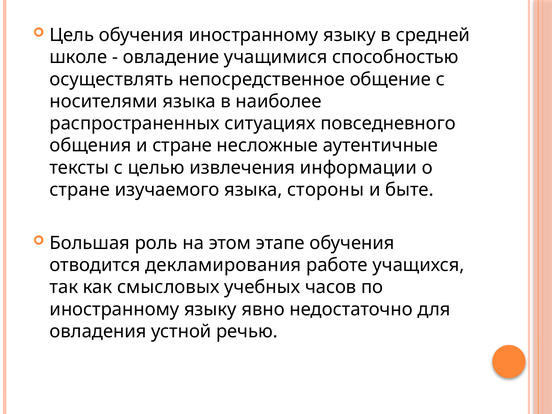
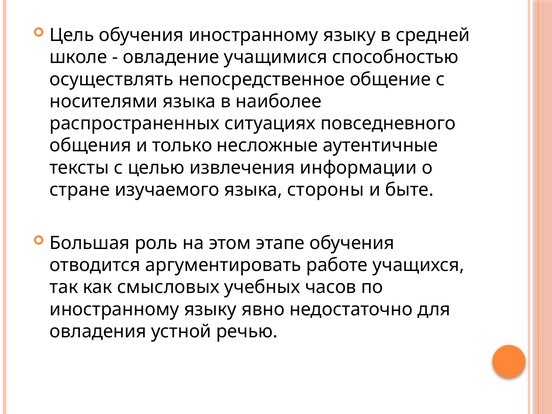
и стране: стране -> только
декламирования: декламирования -> аргументировать
